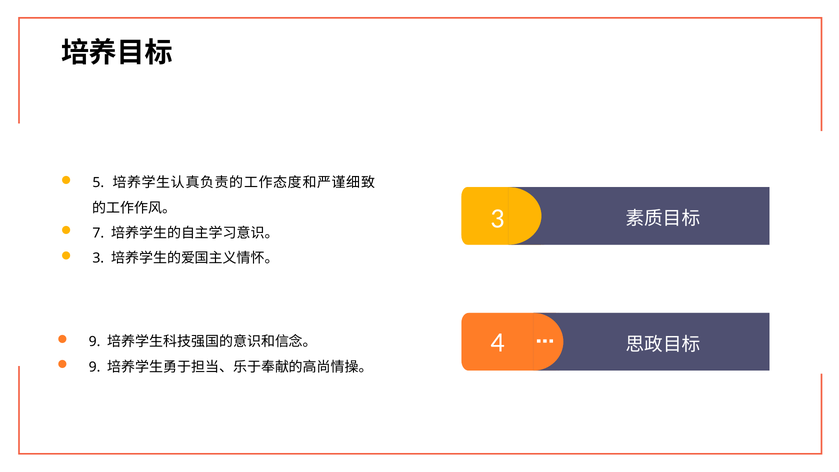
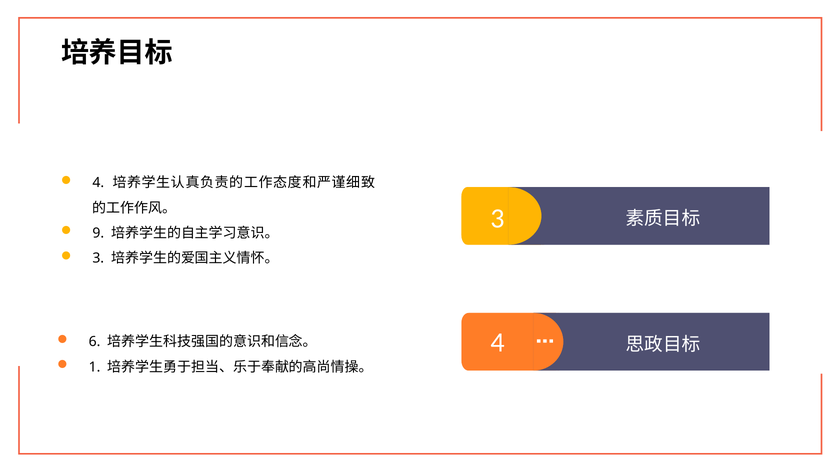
5 at (98, 183): 5 -> 4
7: 7 -> 9
9 at (95, 342): 9 -> 6
9 at (95, 367): 9 -> 1
